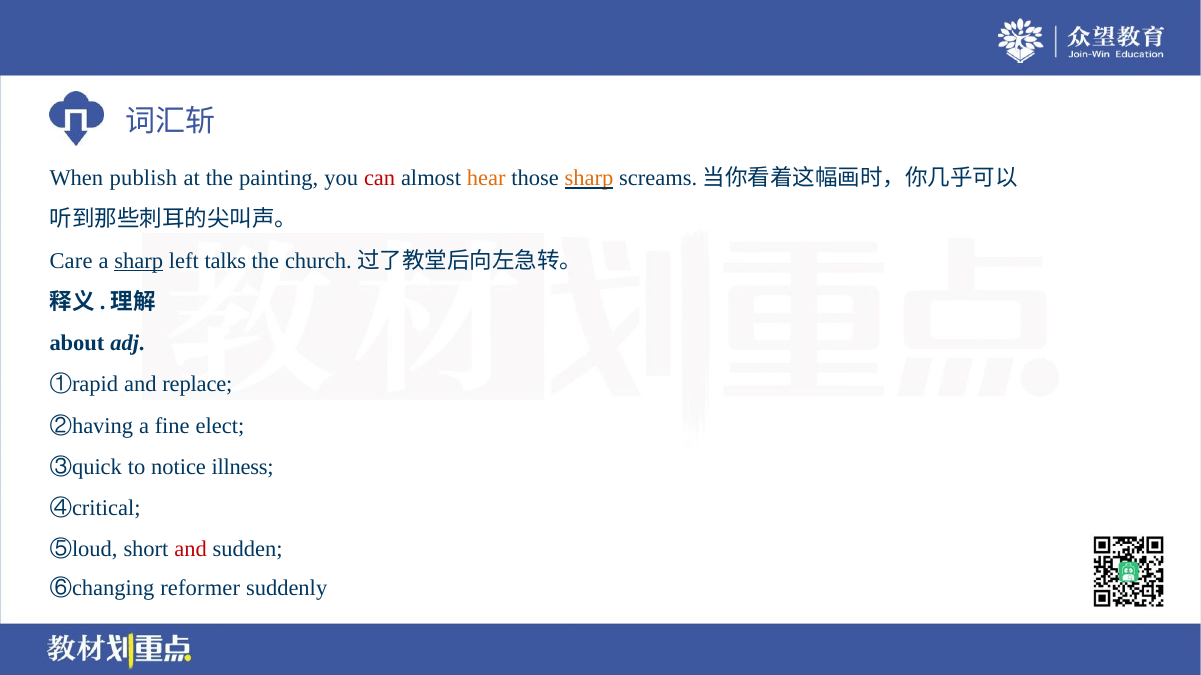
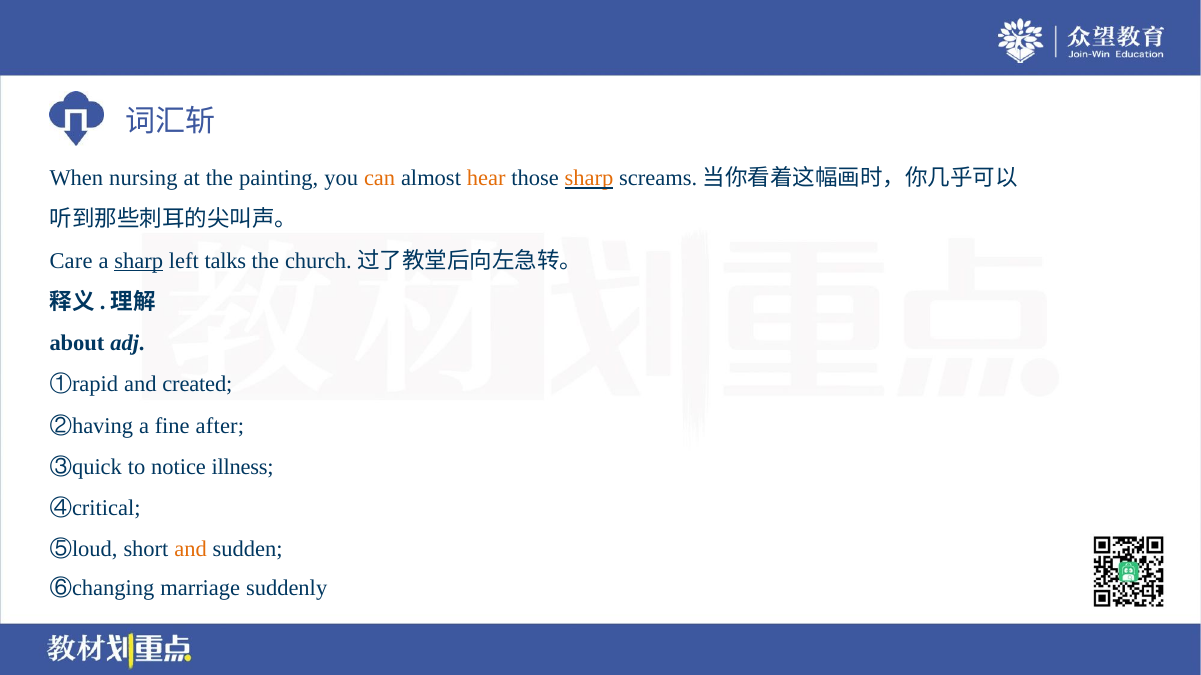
publish: publish -> nursing
can colour: red -> orange
replace: replace -> created
elect: elect -> after
and at (191, 550) colour: red -> orange
reformer: reformer -> marriage
